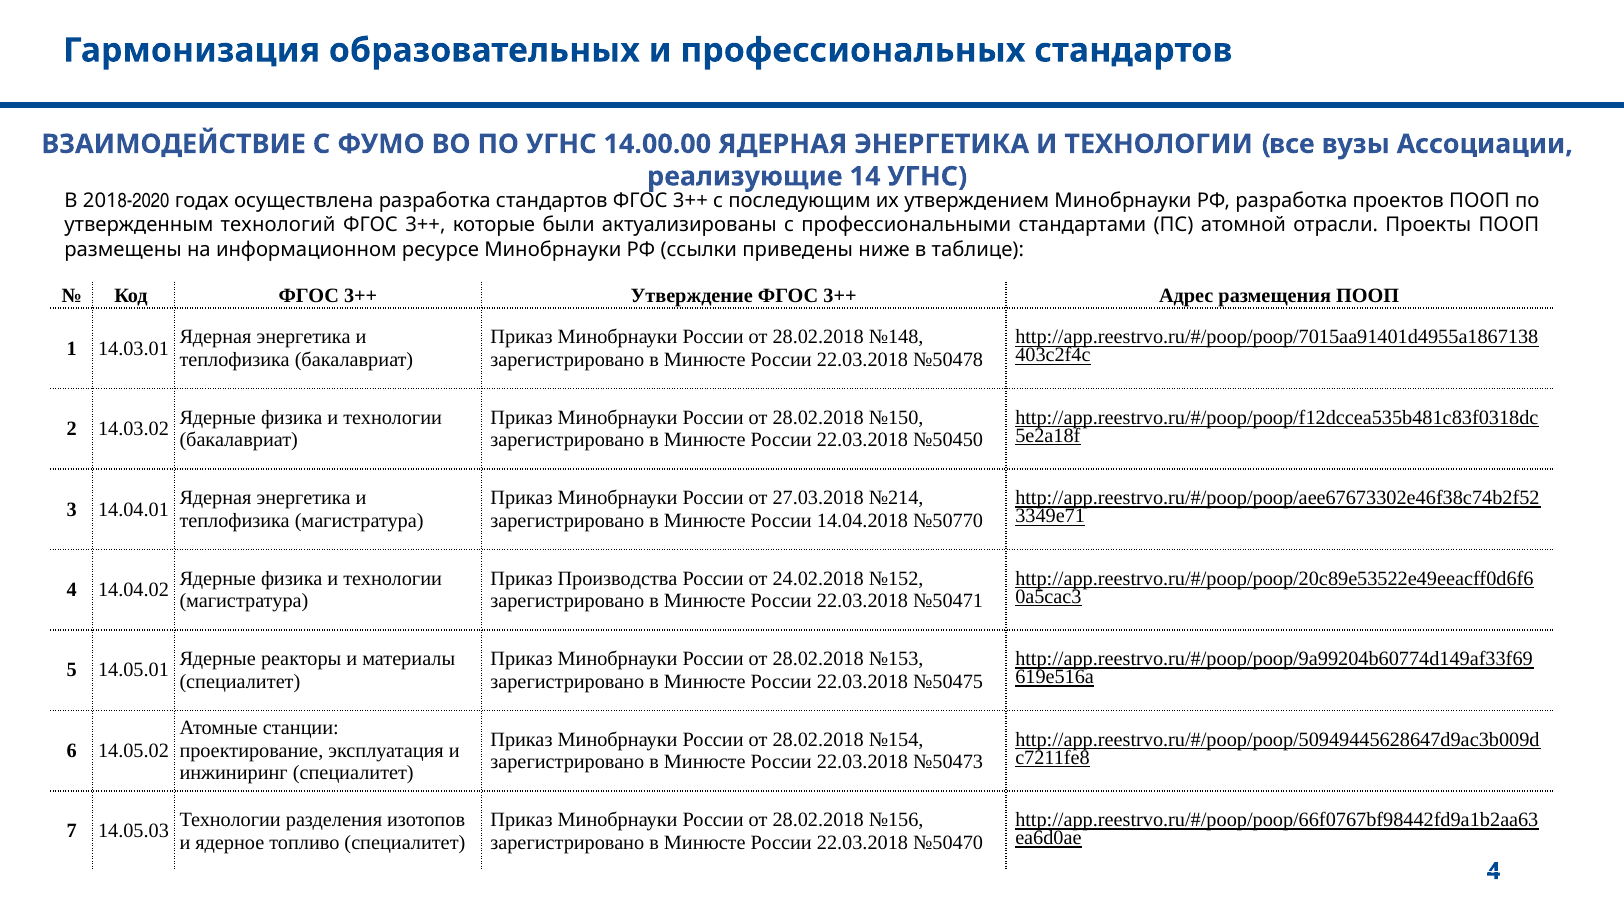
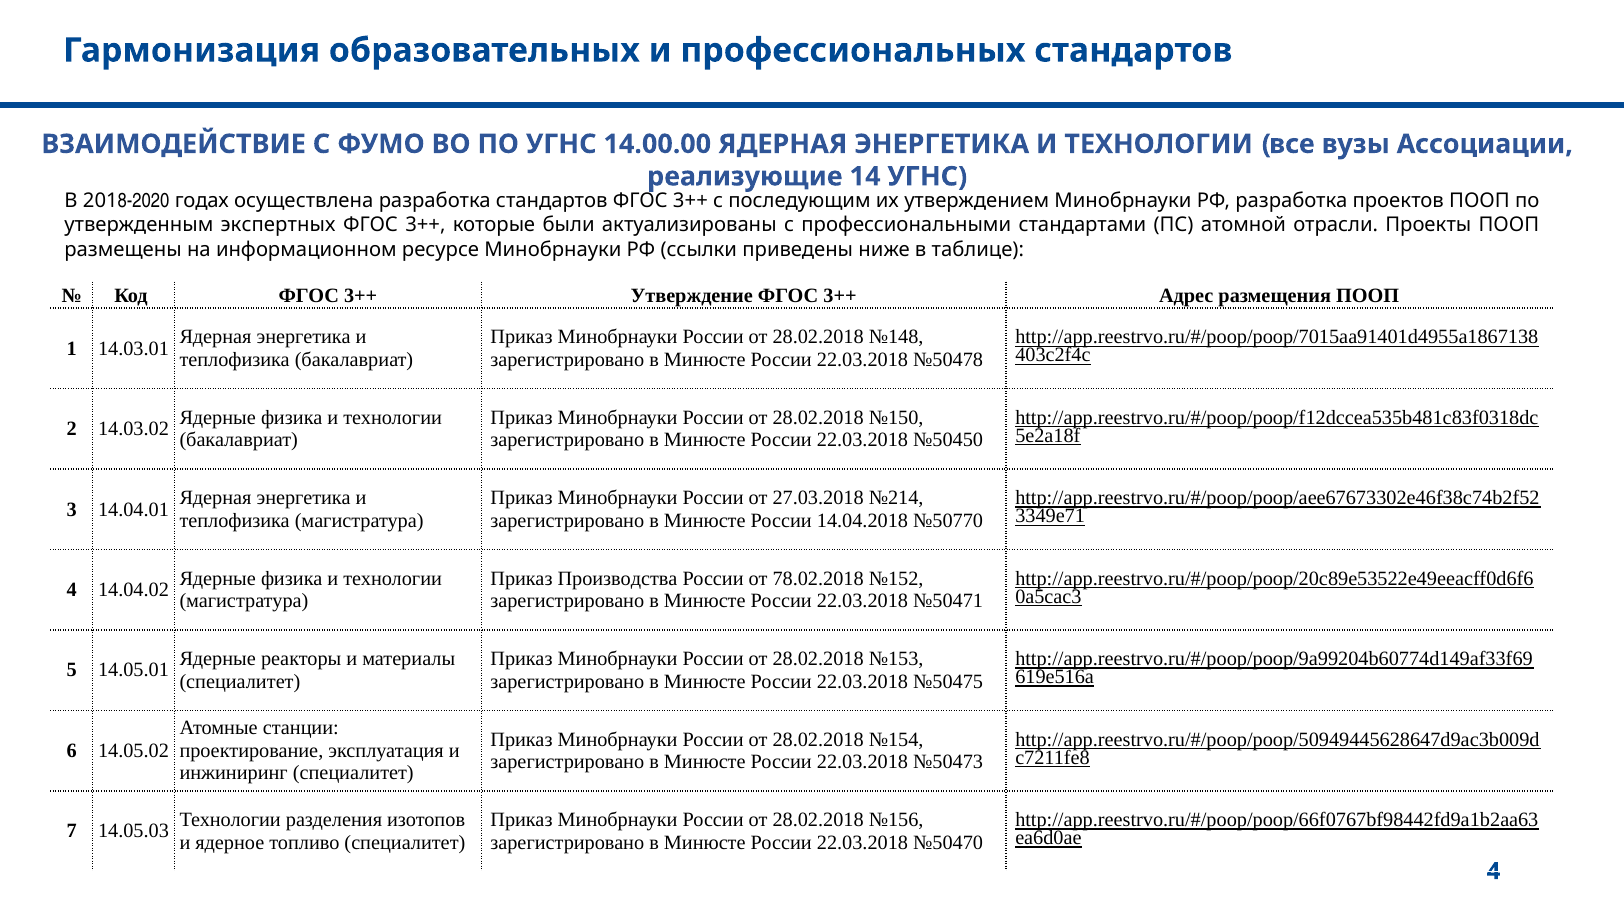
технологий: технологий -> экспертных
24.02.2018: 24.02.2018 -> 78.02.2018
